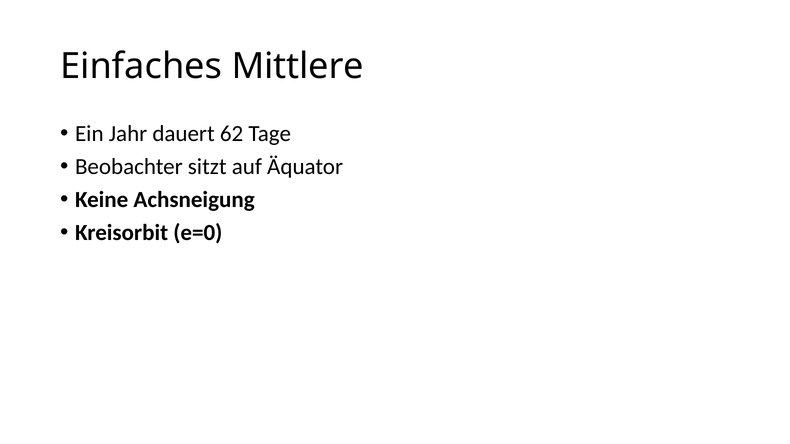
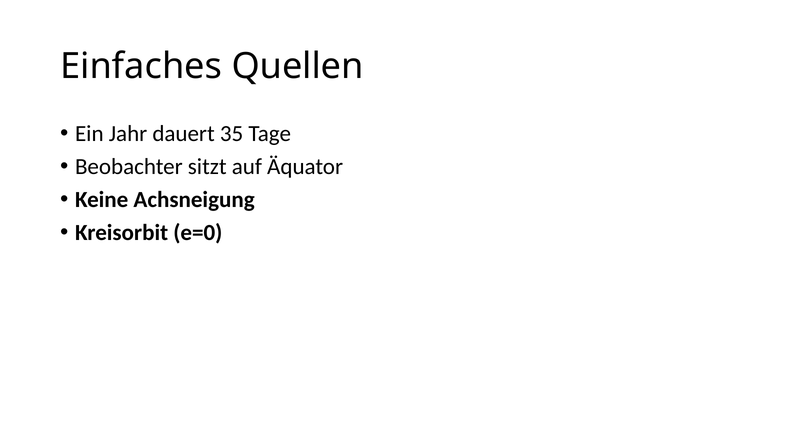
Mittlere: Mittlere -> Quellen
62: 62 -> 35
